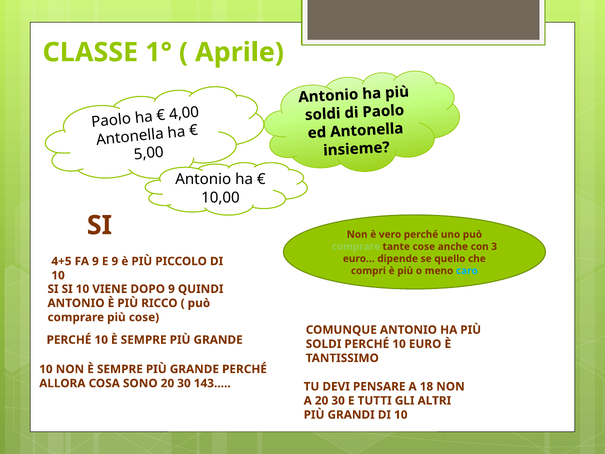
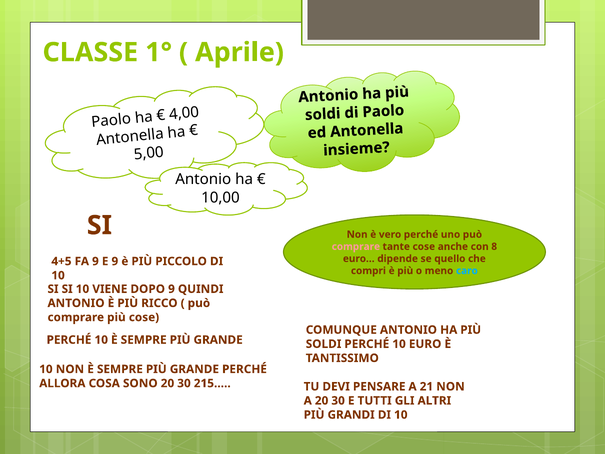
comprare at (356, 246) colour: light green -> pink
3: 3 -> 8
143…: 143… -> 215…
18: 18 -> 21
